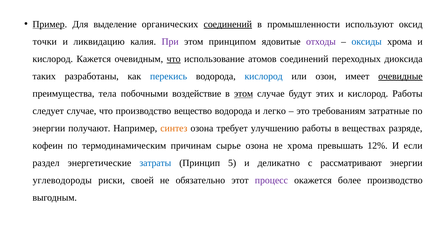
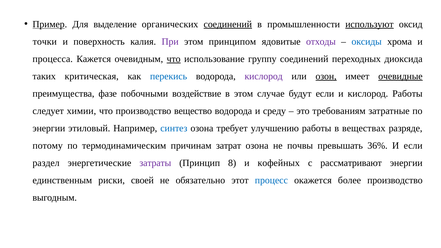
используют underline: none -> present
ликвидацию: ликвидацию -> поверхность
кислород at (53, 59): кислород -> процесса
атомов: атомов -> группу
разработаны: разработаны -> критическая
кислород at (264, 76) colour: blue -> purple
озон underline: none -> present
тела: тела -> фазе
этом at (244, 94) underline: present -> none
будут этих: этих -> если
следует случае: случае -> химии
легко: легко -> среду
получают: получают -> этиловый
синтез colour: orange -> blue
кофеин: кофеин -> потому
сырье: сырье -> затрат
не хрома: хрома -> почвы
12%: 12% -> 36%
затраты colour: blue -> purple
5: 5 -> 8
деликатно: деликатно -> кофейных
углеводороды: углеводороды -> единственным
процесс colour: purple -> blue
